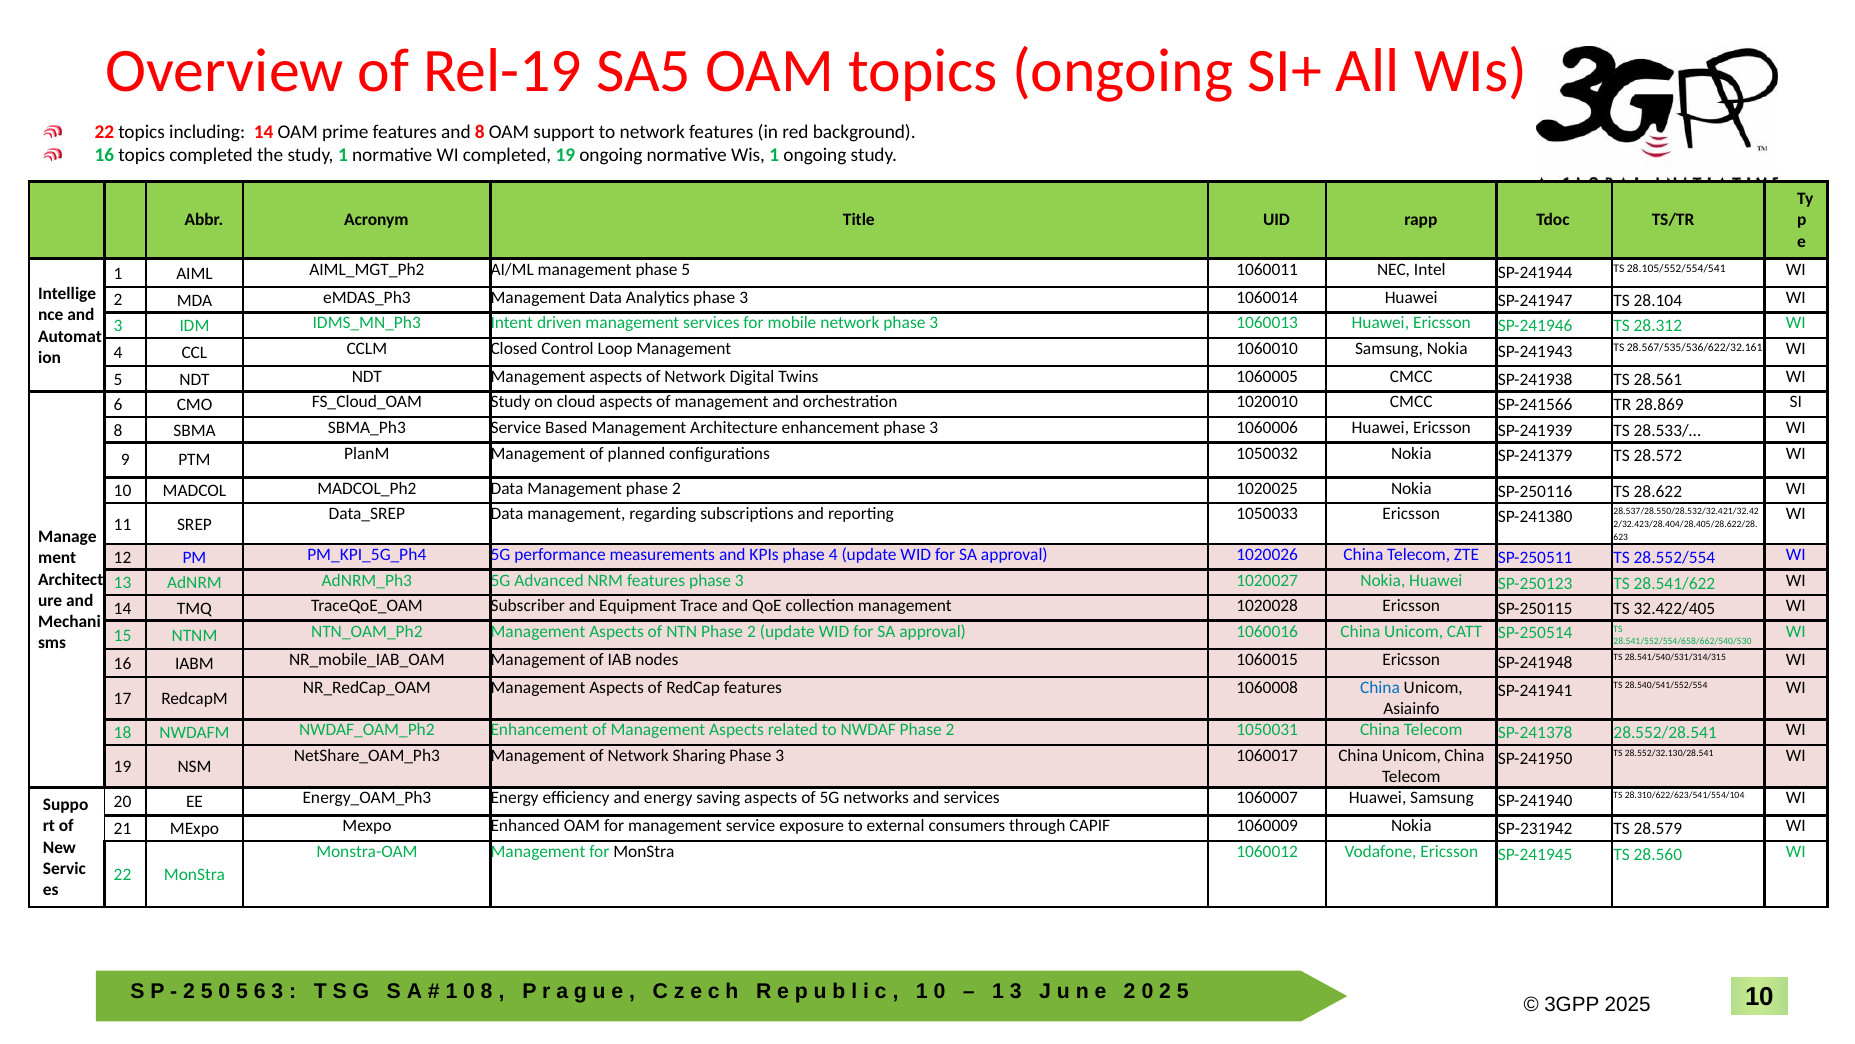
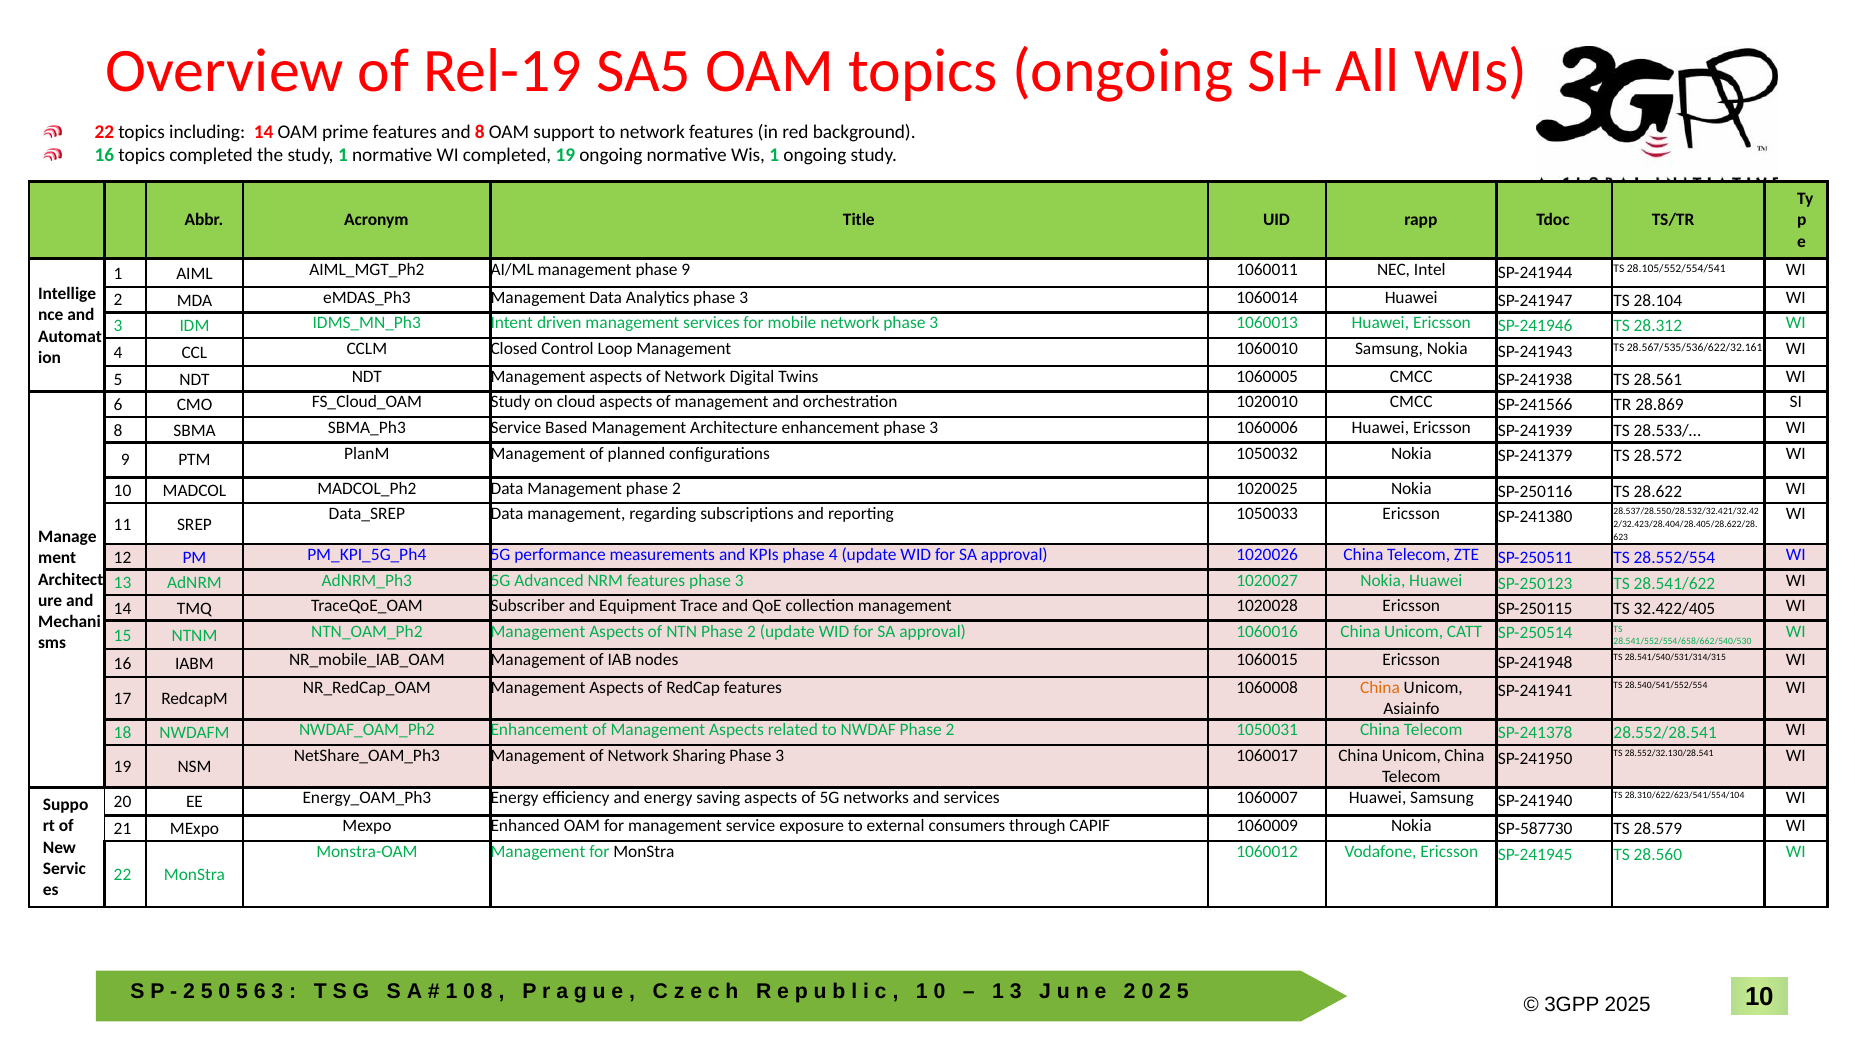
phase 5: 5 -> 9
China at (1380, 687) colour: blue -> orange
SP-231942: SP-231942 -> SP-587730
